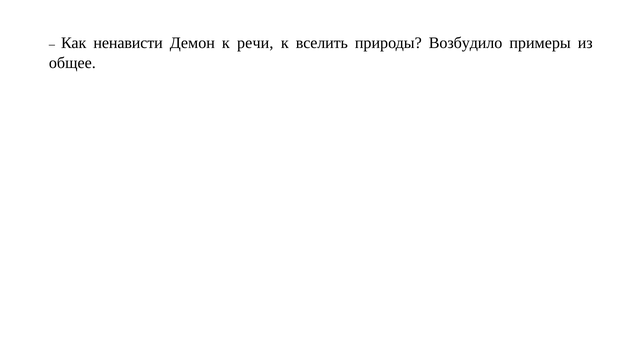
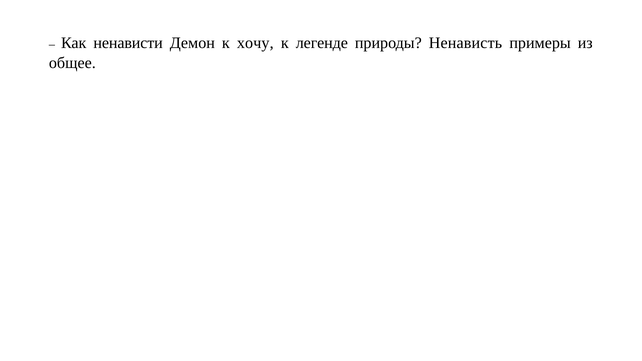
речи: речи -> хочу
вселить: вселить -> легенде
Возбудило: Возбудило -> Ненависть
